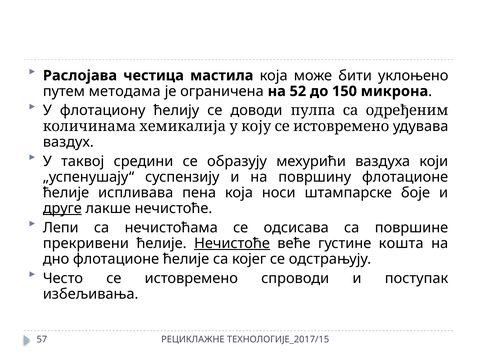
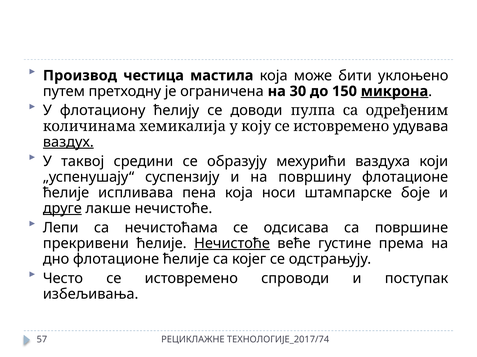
Раслојава: Раслојава -> Производ
методама: методама -> претходну
52: 52 -> 30
микрона underline: none -> present
ваздух underline: none -> present
кошта: кошта -> према
ТЕХНОЛОГИЈЕ_2017/15: ТЕХНОЛОГИЈЕ_2017/15 -> ТЕХНОЛОГИЈЕ_2017/74
